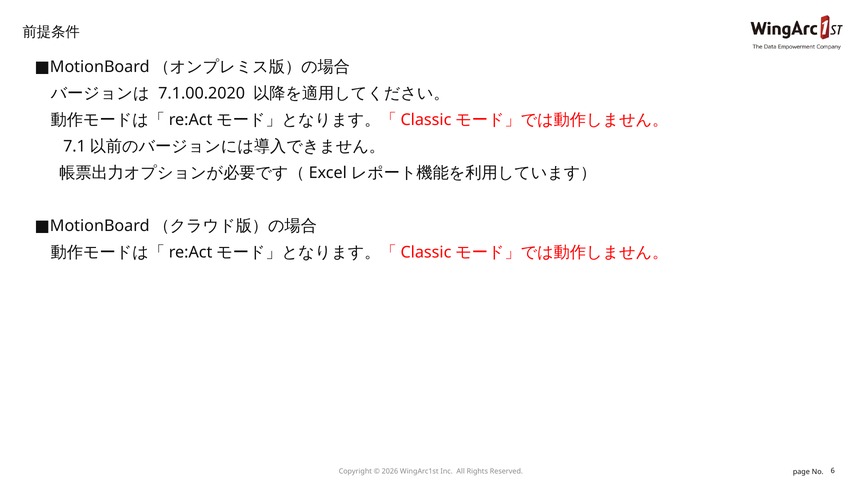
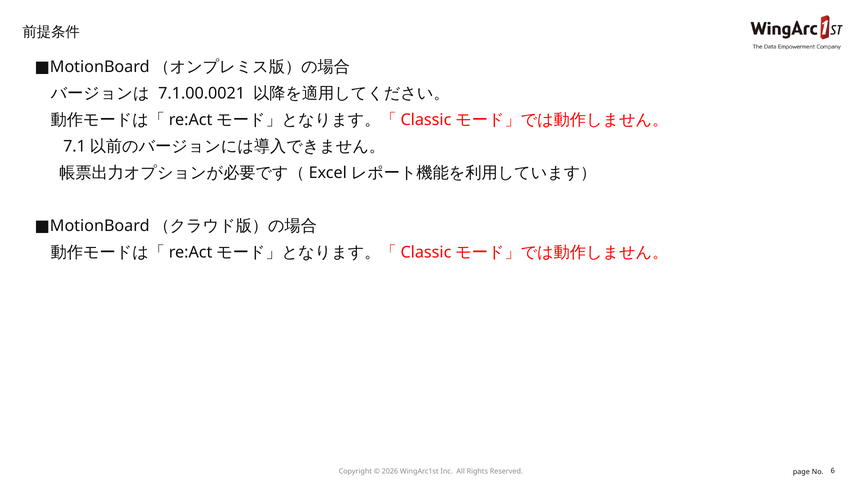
7.1.00.2020: 7.1.00.2020 -> 7.1.00.0021
